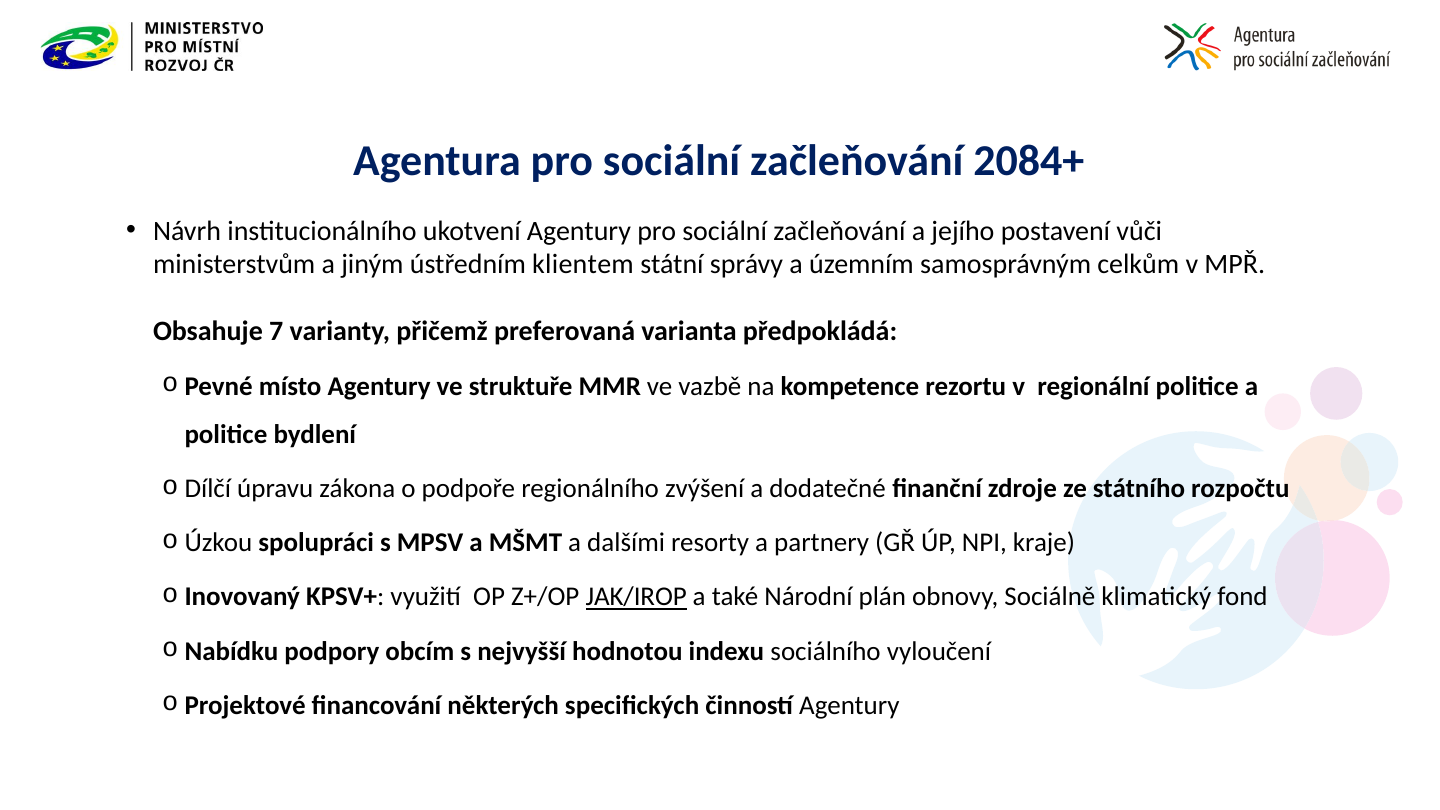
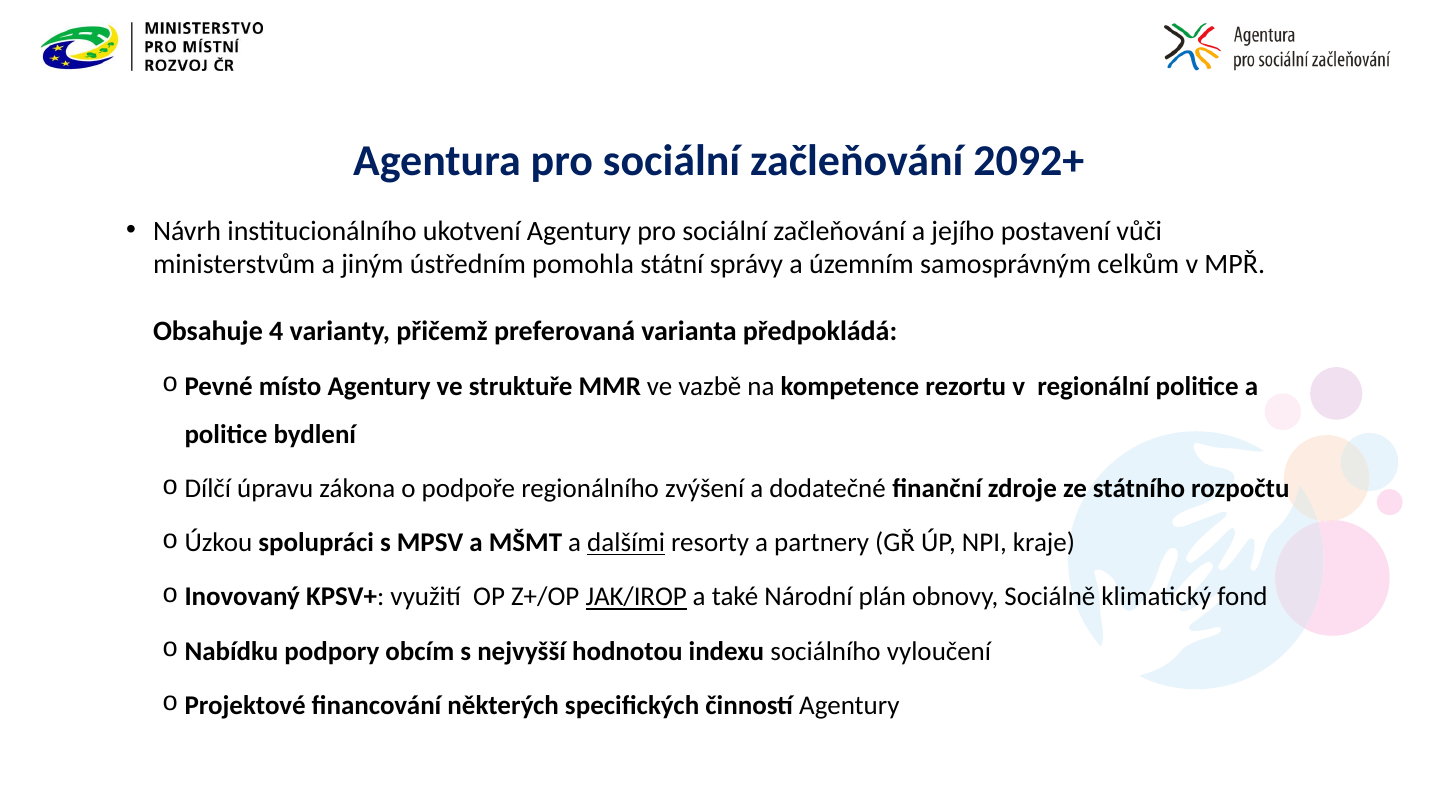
2084+: 2084+ -> 2092+
klientem: klientem -> pomohla
7: 7 -> 4
dalšími underline: none -> present
